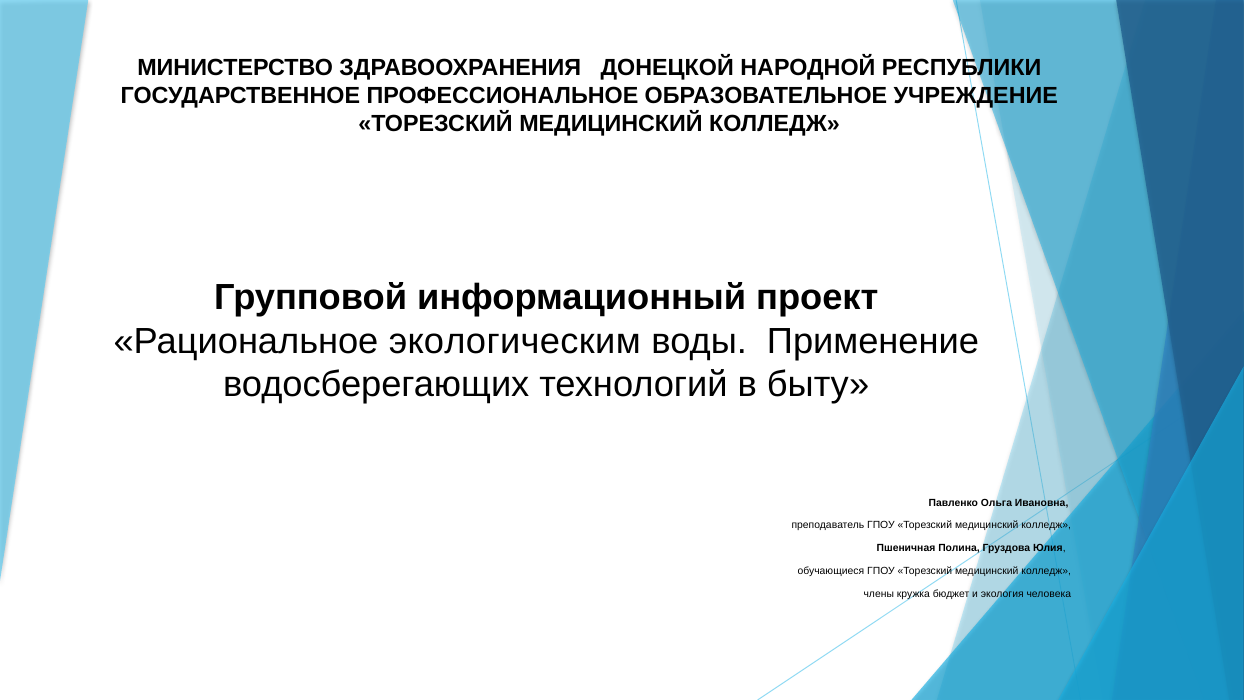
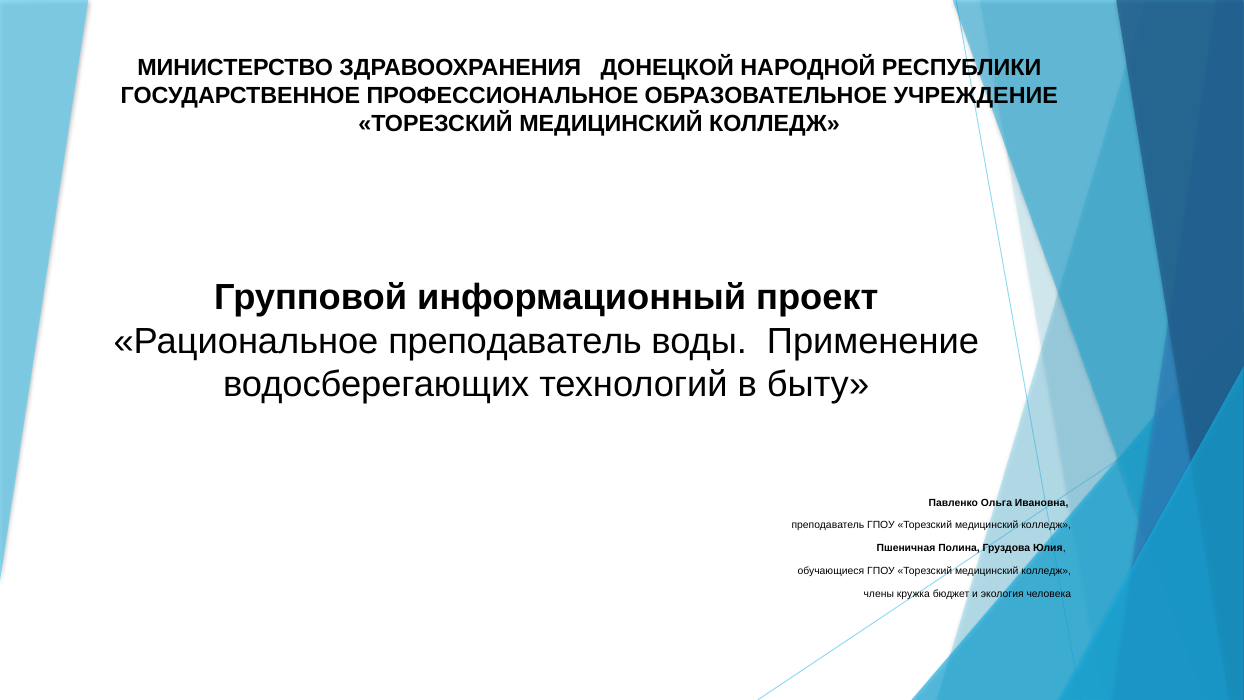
Рациональное экологическим: экологическим -> преподаватель
